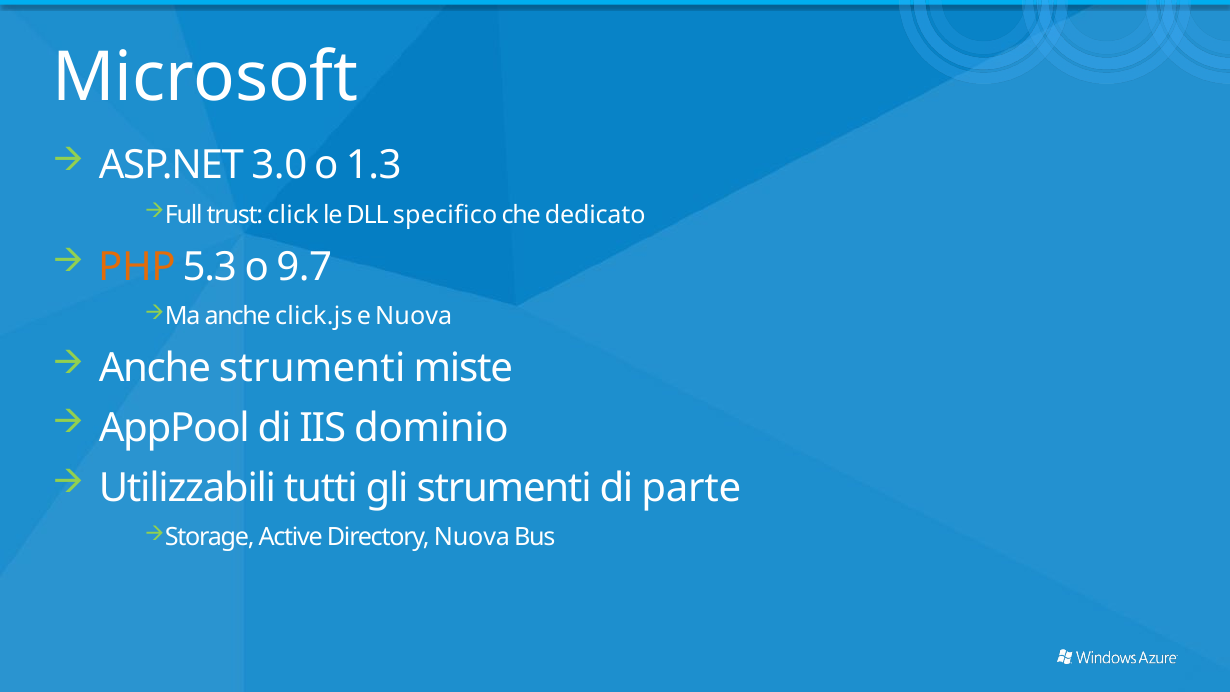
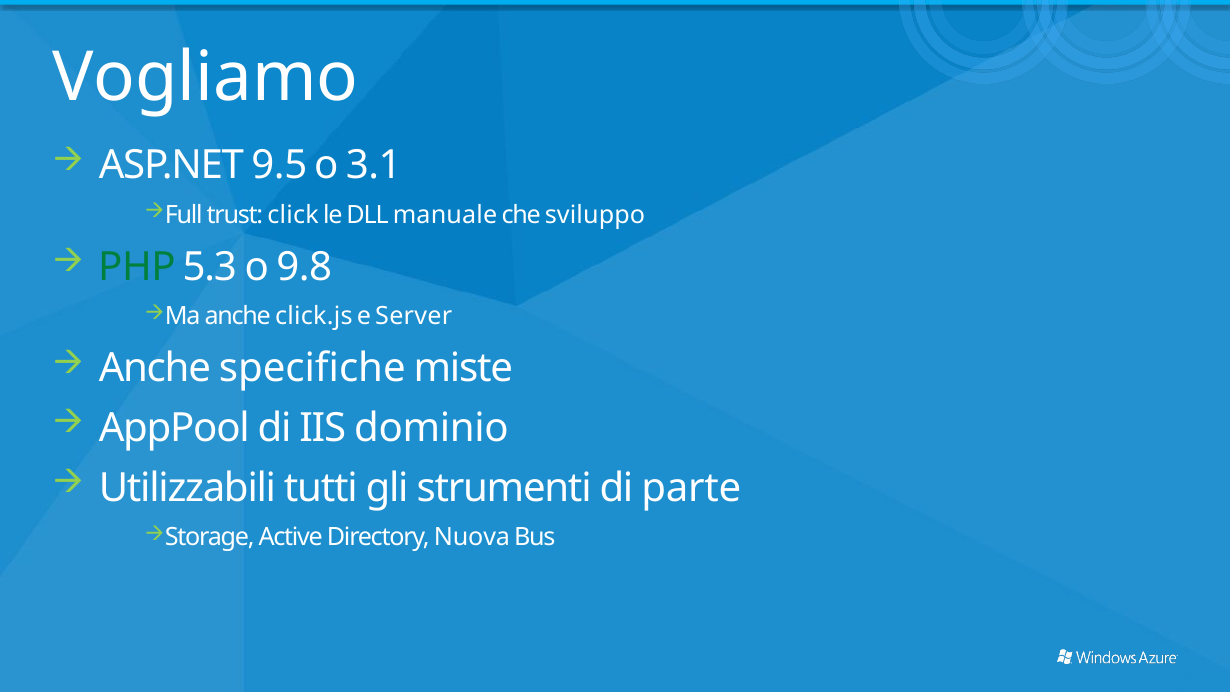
Microsoft: Microsoft -> Vogliamo
3.0: 3.0 -> 9.5
1.3: 1.3 -> 3.1
specifico: specifico -> manuale
dedicato: dedicato -> sviluppo
PHP colour: orange -> green
9.7: 9.7 -> 9.8
e Nuova: Nuova -> Server
Anche strumenti: strumenti -> specifiche
